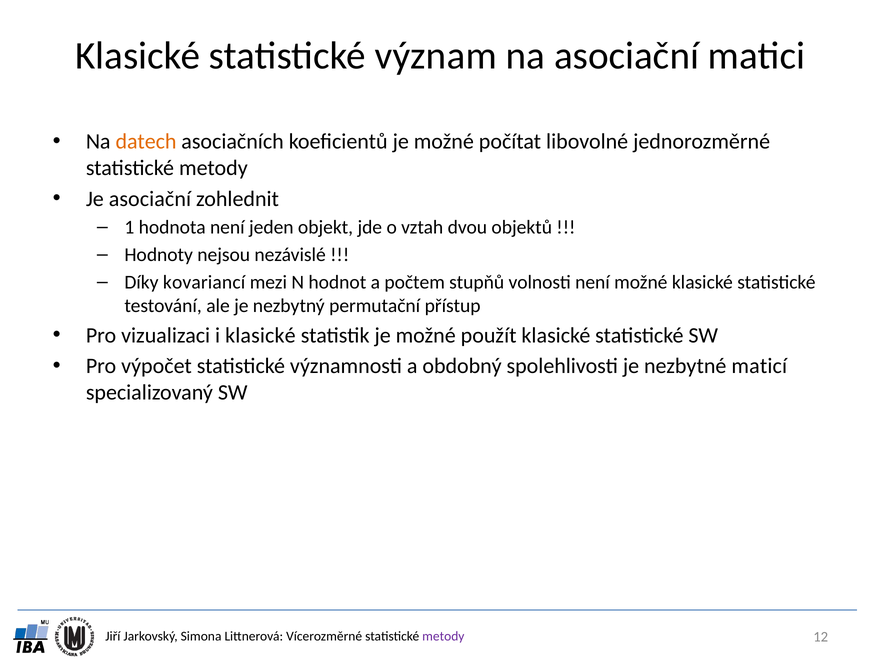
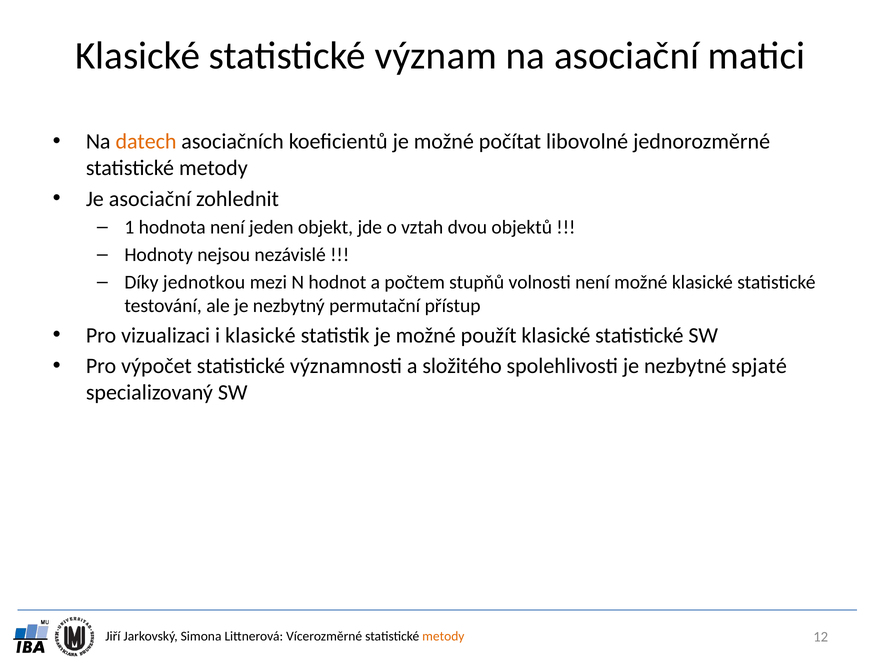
kovariancí: kovariancí -> jednotkou
obdobný: obdobný -> složitého
maticí: maticí -> spjaté
metody at (443, 636) colour: purple -> orange
